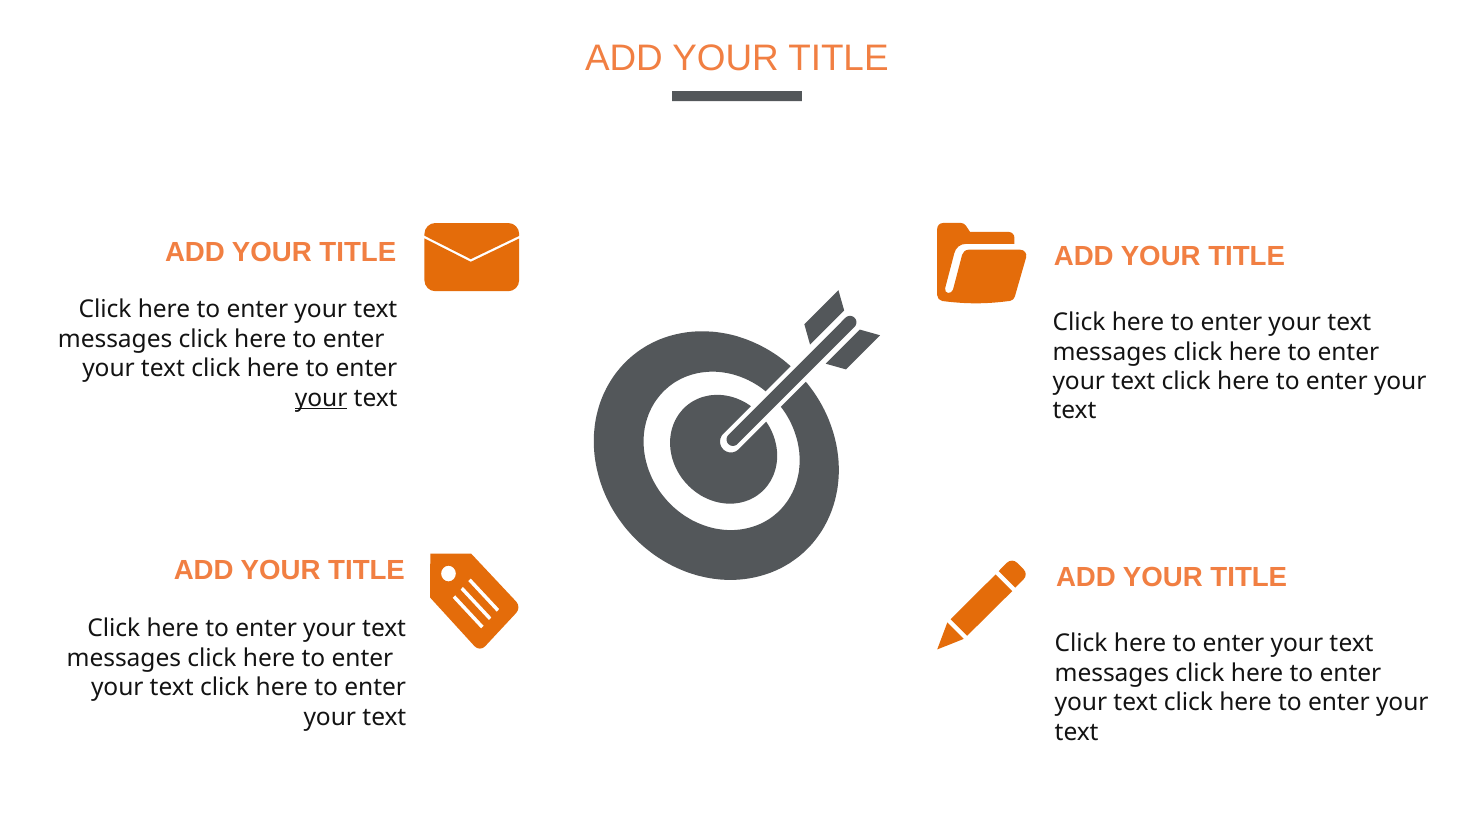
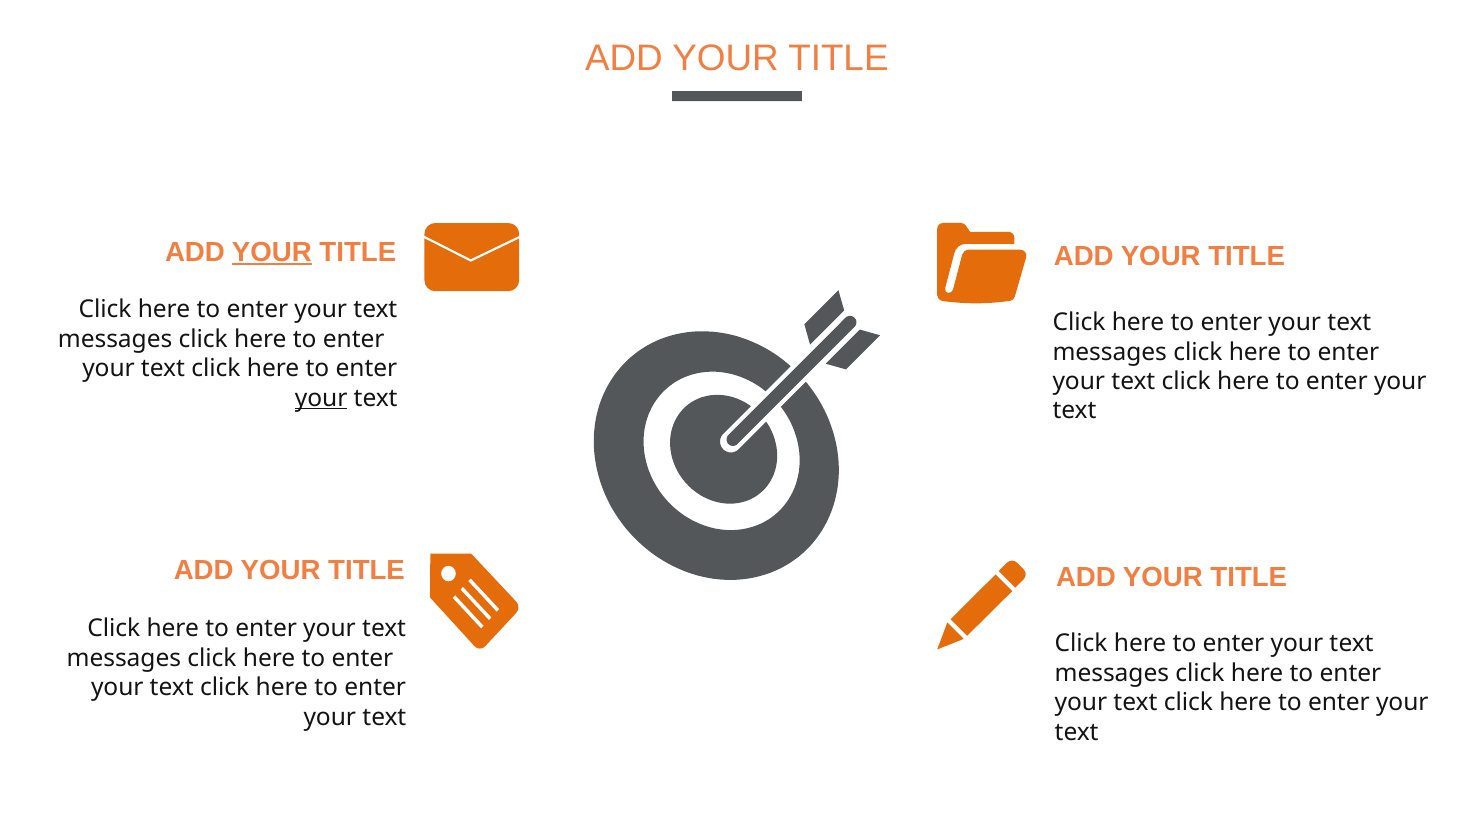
YOUR at (272, 252) underline: none -> present
